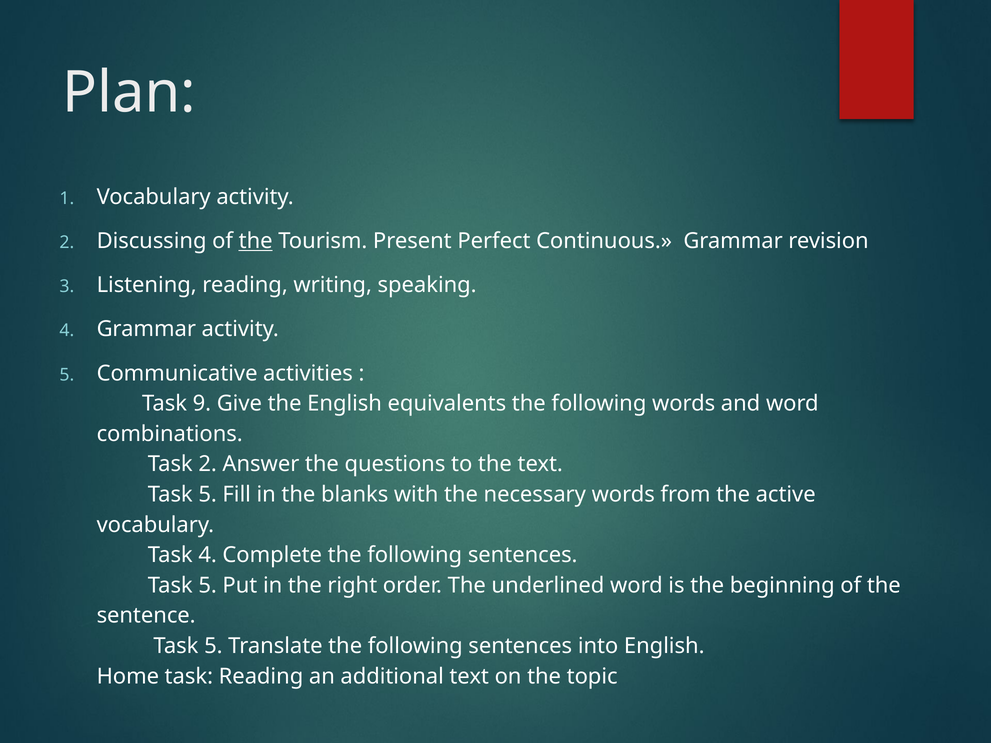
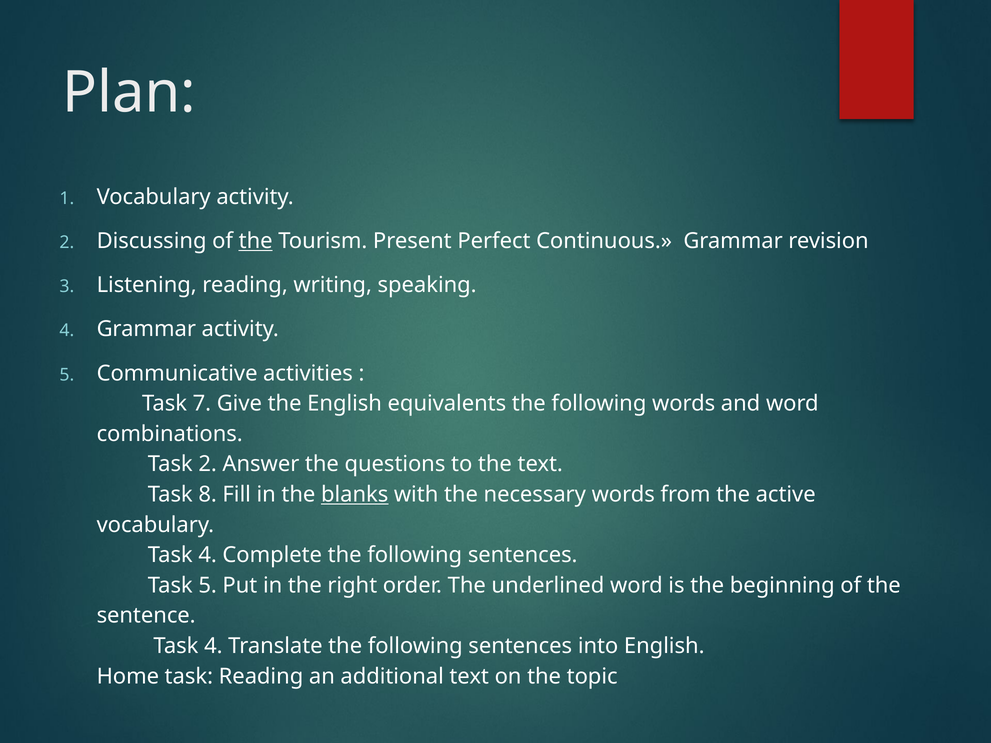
9: 9 -> 7
5 at (208, 495): 5 -> 8
blanks underline: none -> present
5 at (213, 646): 5 -> 4
